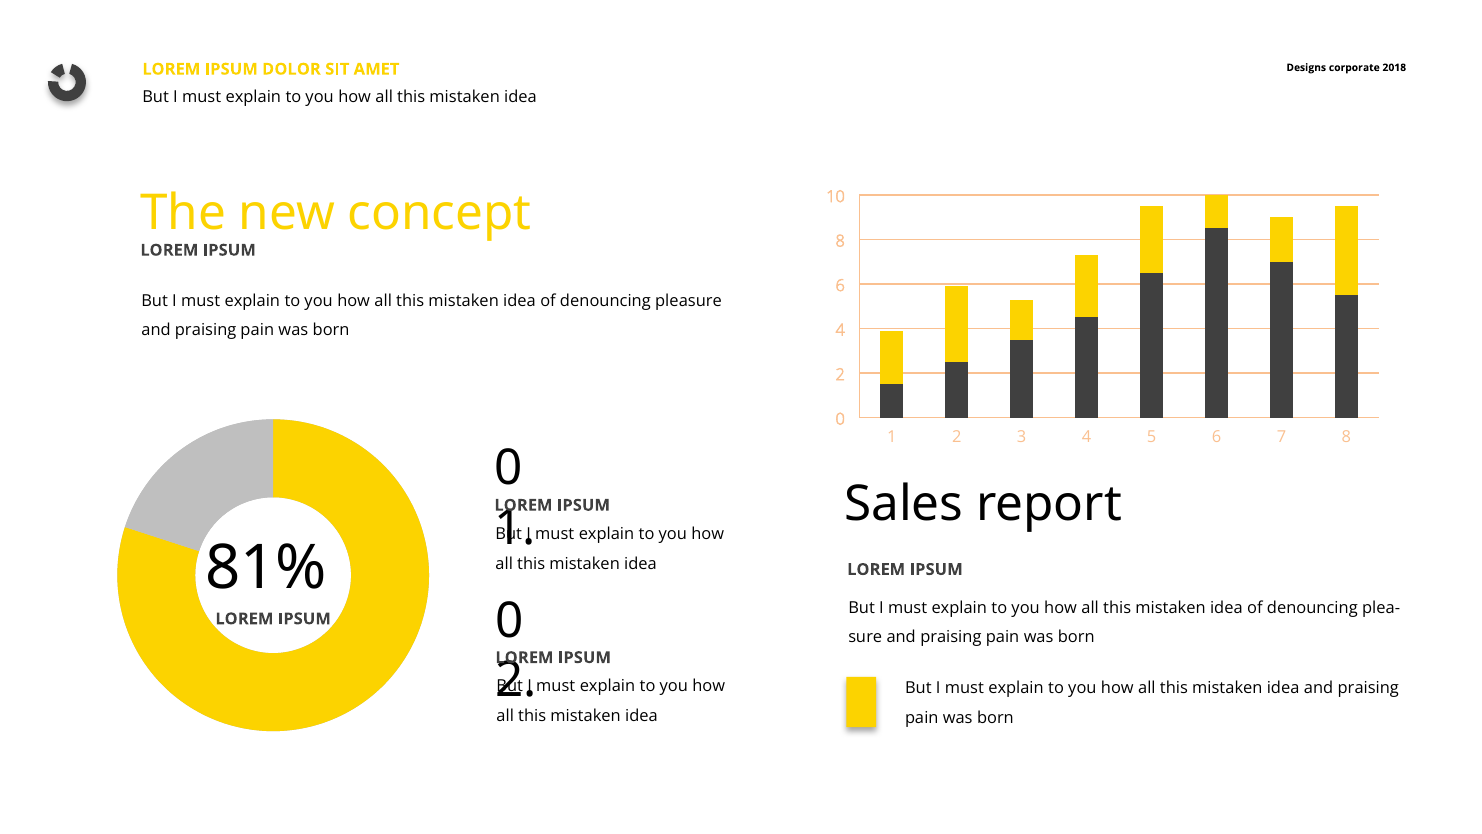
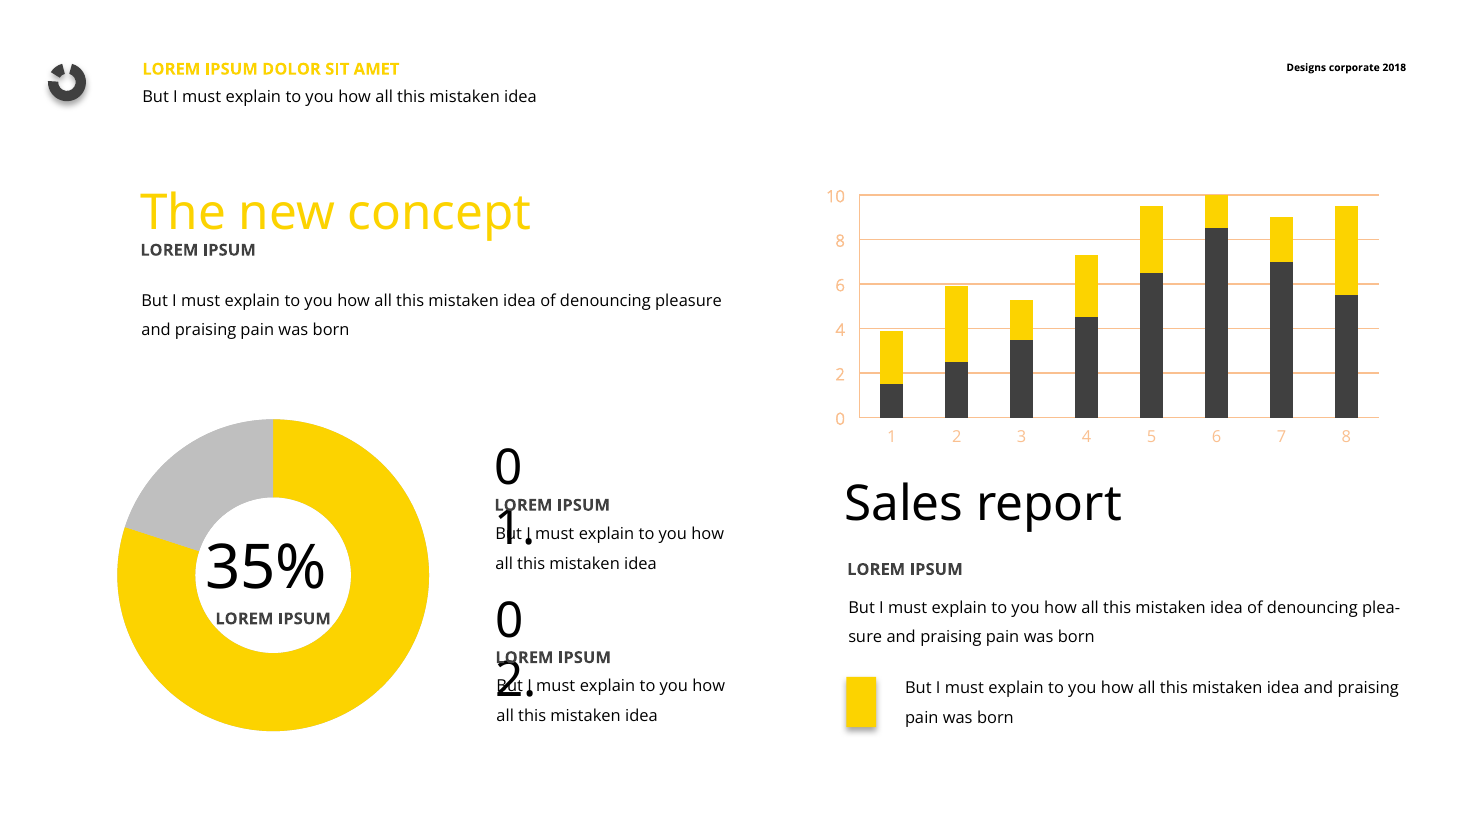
81%: 81% -> 35%
